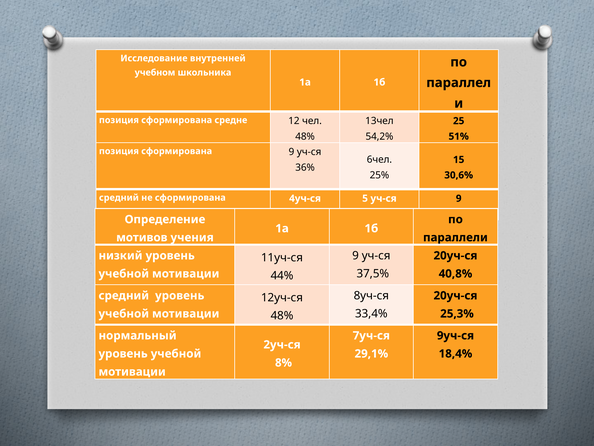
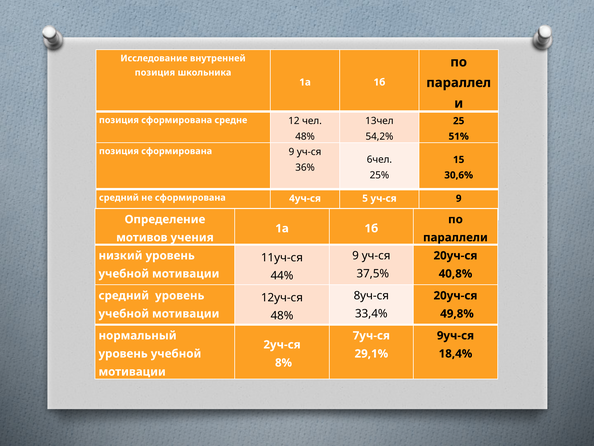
учебном at (155, 72): учебном -> позиция
25,3%: 25,3% -> 49,8%
